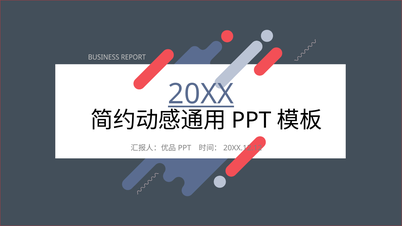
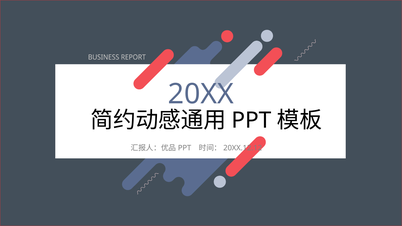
20XX underline: present -> none
